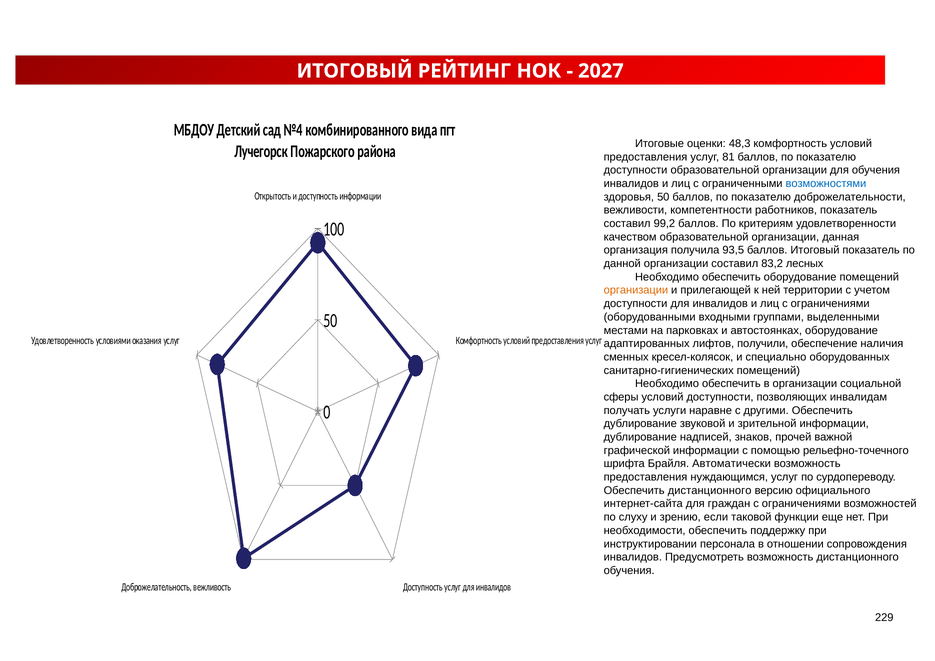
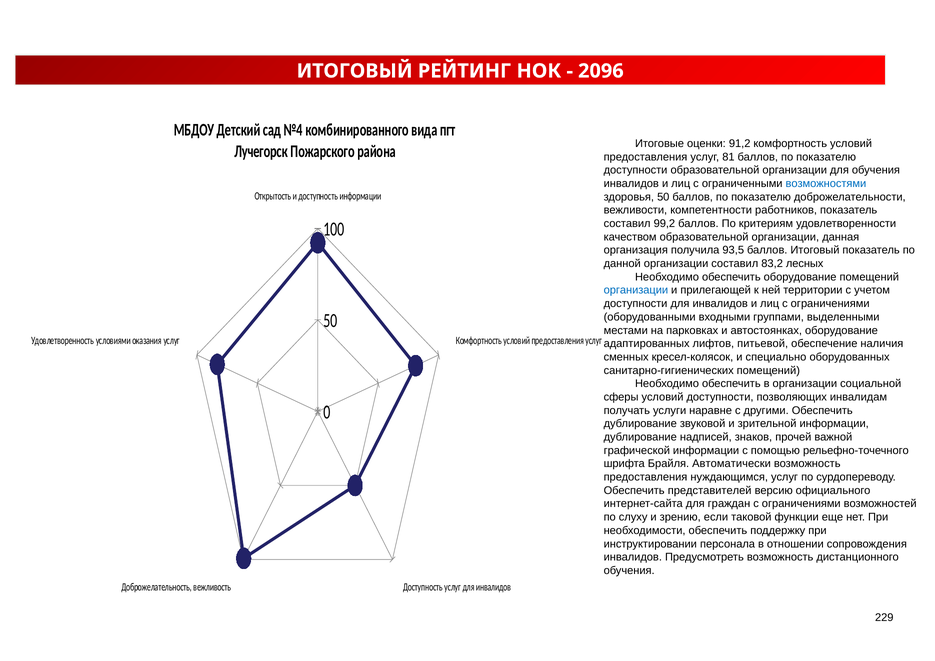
2027: 2027 -> 2096
48,3: 48,3 -> 91,2
организации at (636, 290) colour: orange -> blue
получили: получили -> питьевой
Обеспечить дистанционного: дистанционного -> представителей
